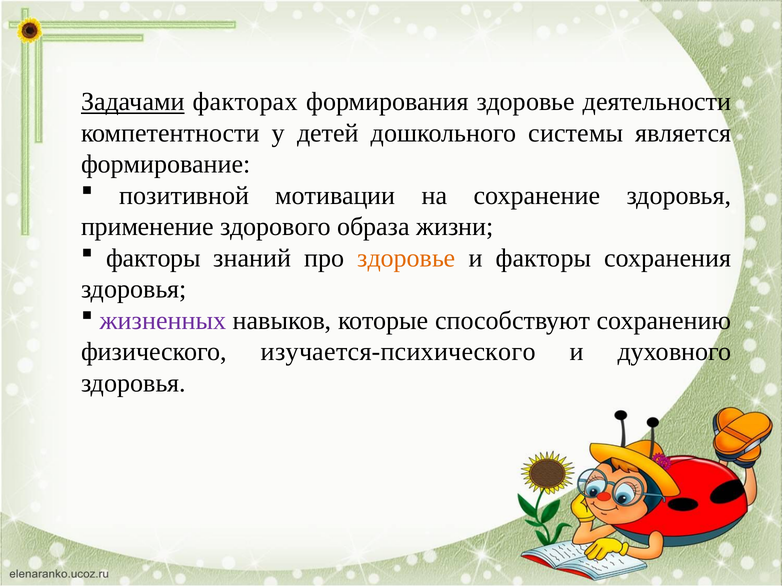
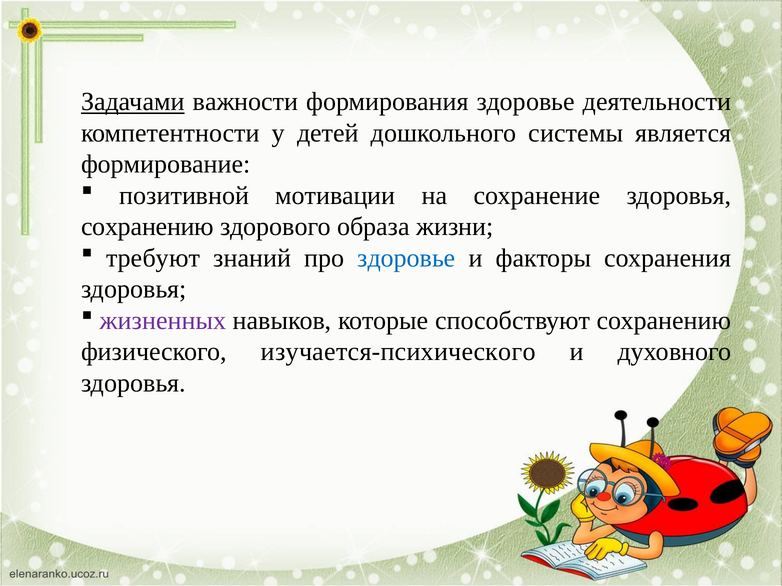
факторах: факторах -> важности
применение at (147, 227): применение -> сохранению
факторы at (153, 258): факторы -> требуют
здоровье at (406, 258) colour: orange -> blue
